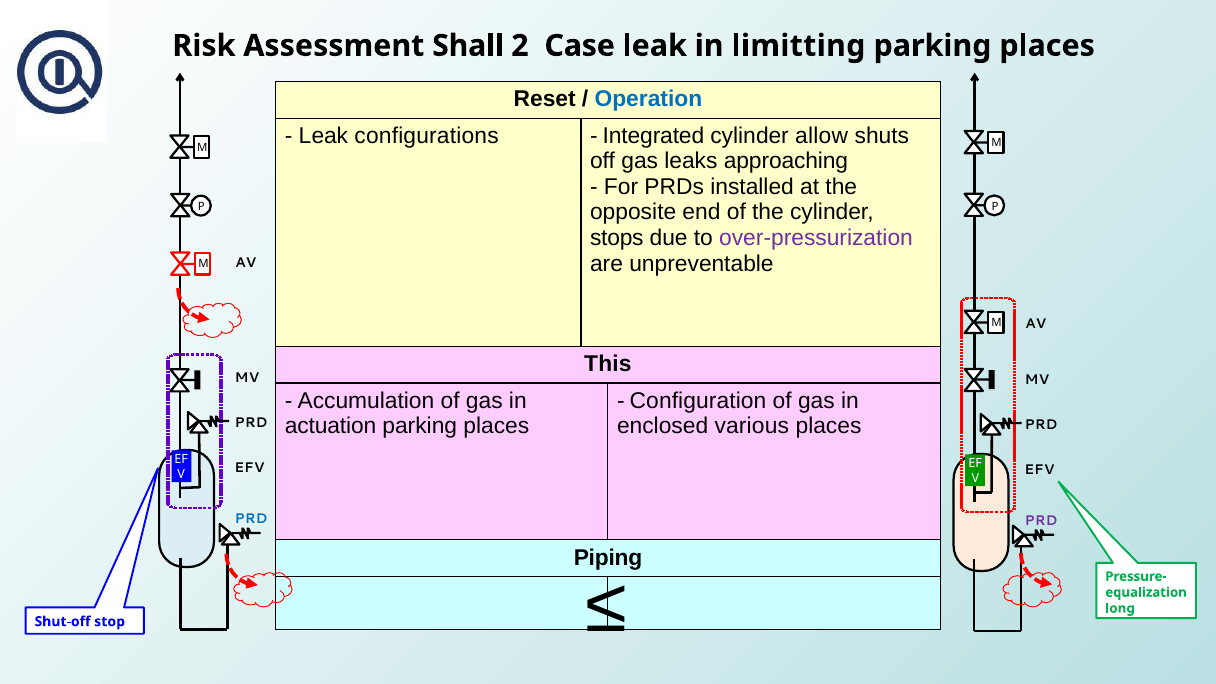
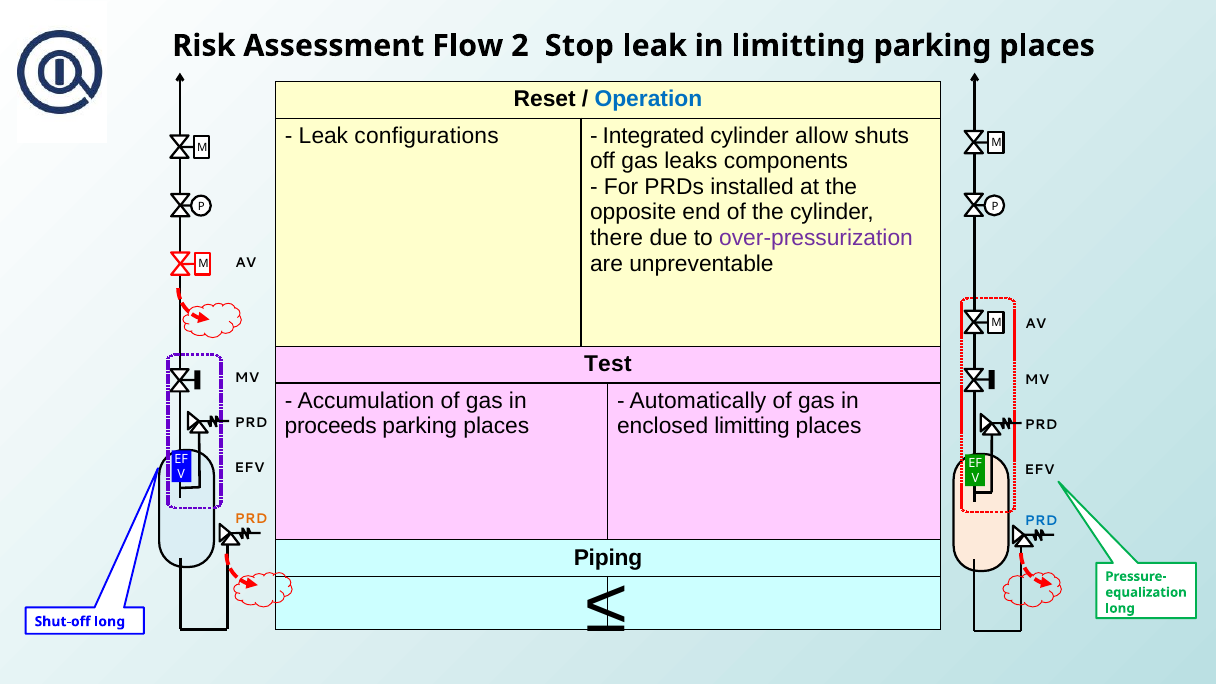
Shall: Shall -> Flow
Case: Case -> Stop
approaching: approaching -> components
stops: stops -> there
This: This -> Test
Configuration: Configuration -> Automatically
actuation: actuation -> proceeds
enclosed various: various -> limitting
PRD at (251, 518) colour: blue -> orange
PRD at (1041, 521) colour: purple -> blue
Shut-off stop: stop -> long
